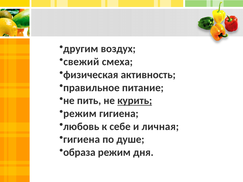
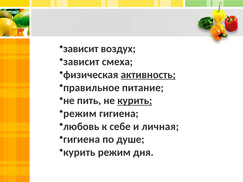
другим at (81, 49): другим -> зависит
свежий at (81, 62): свежий -> зависит
активность underline: none -> present
образа at (79, 153): образа -> курить
